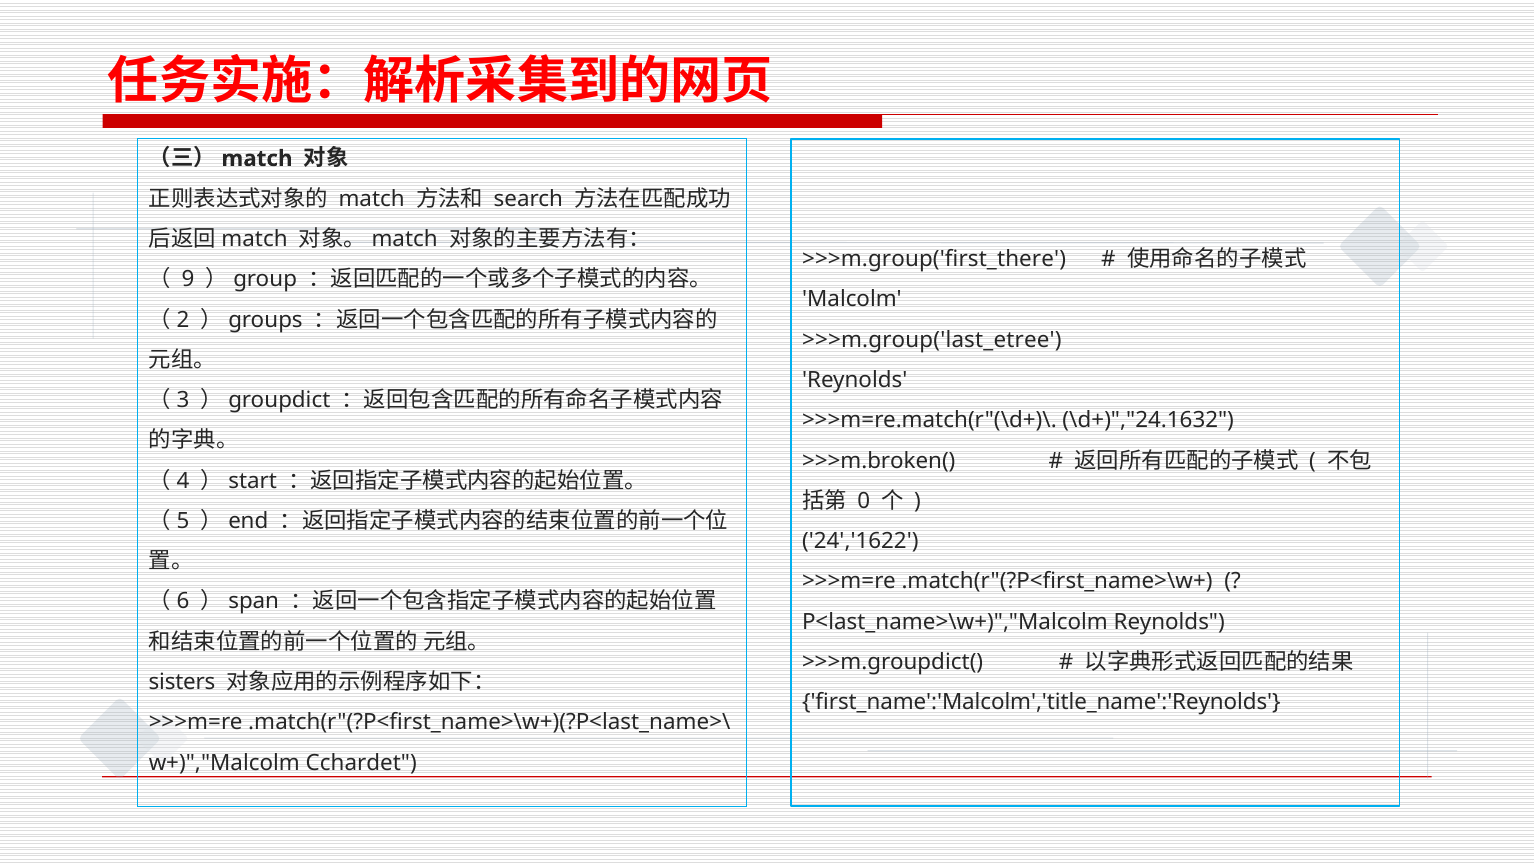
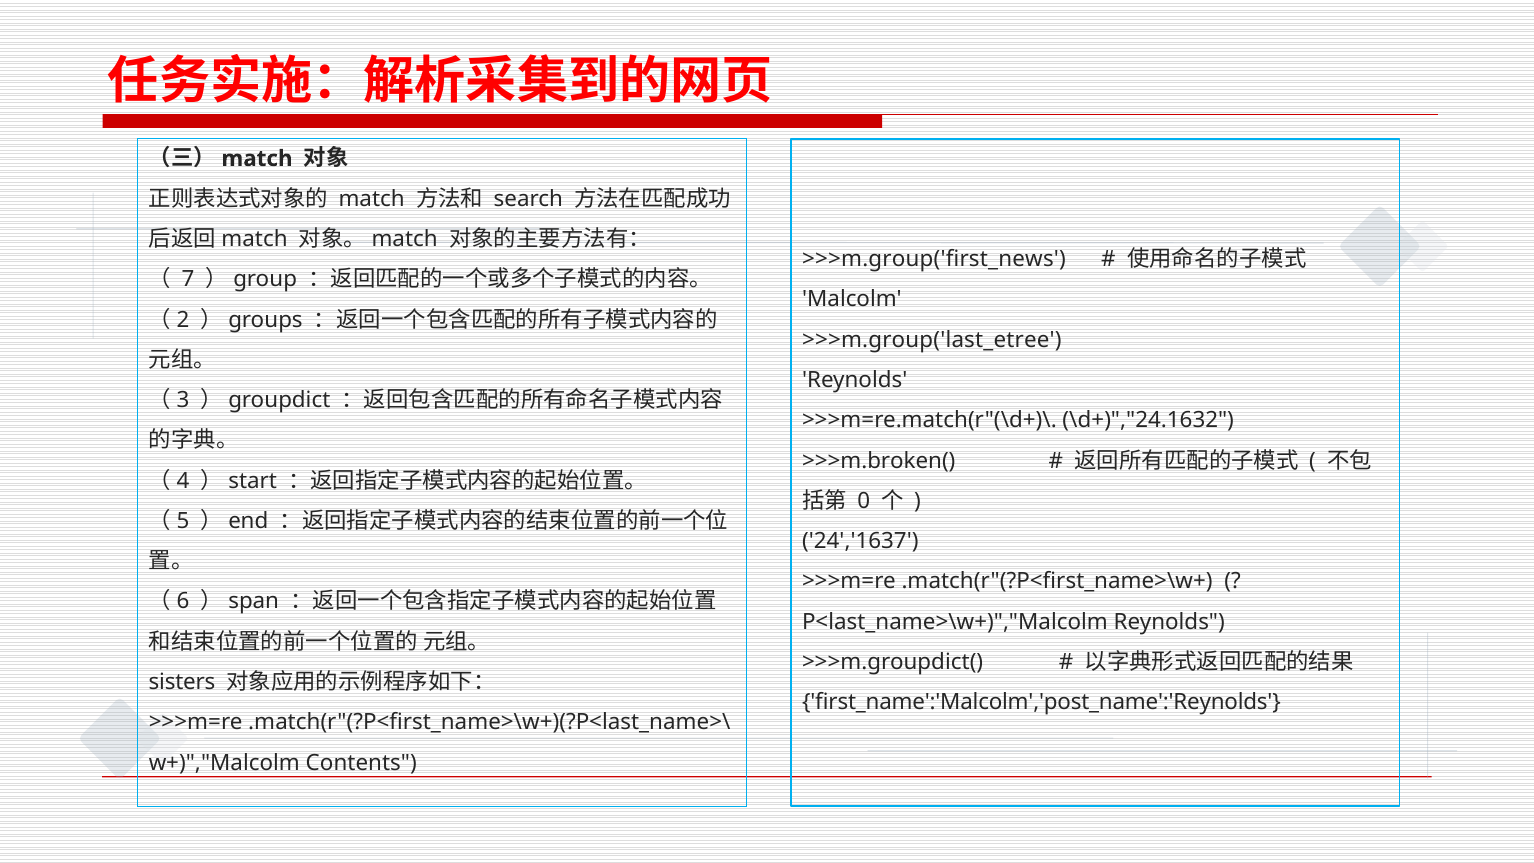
>>>m.group('ﬁrst_there: >>>m.group('ﬁrst_there -> >>>m.group('ﬁrst_news
9: 9 -> 7
24','1622: 24','1622 -> 24','1637
ﬁrst_name':'Malcolm','title_name':'Reynolds: ﬁrst_name':'Malcolm','title_name':'Reynolds -> ﬁrst_name':'Malcolm','post_name':'Reynolds
Cchardet: Cchardet -> Contents
